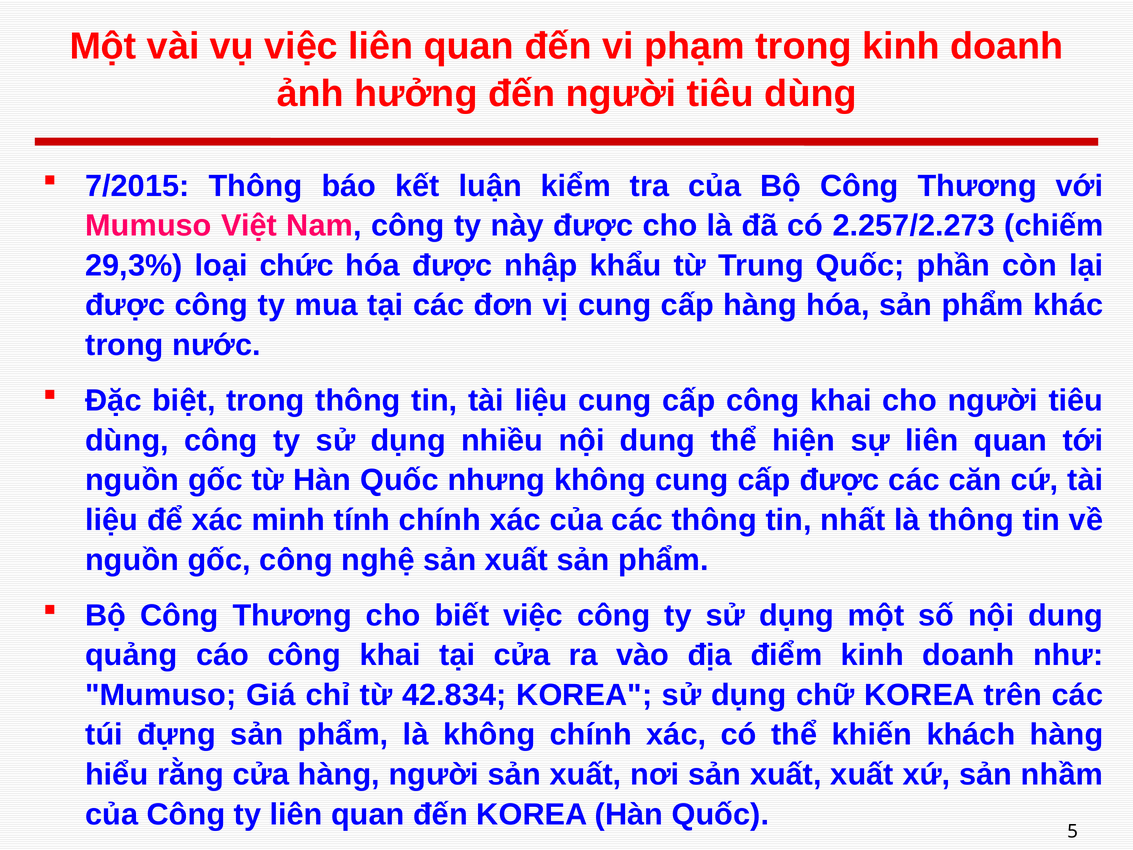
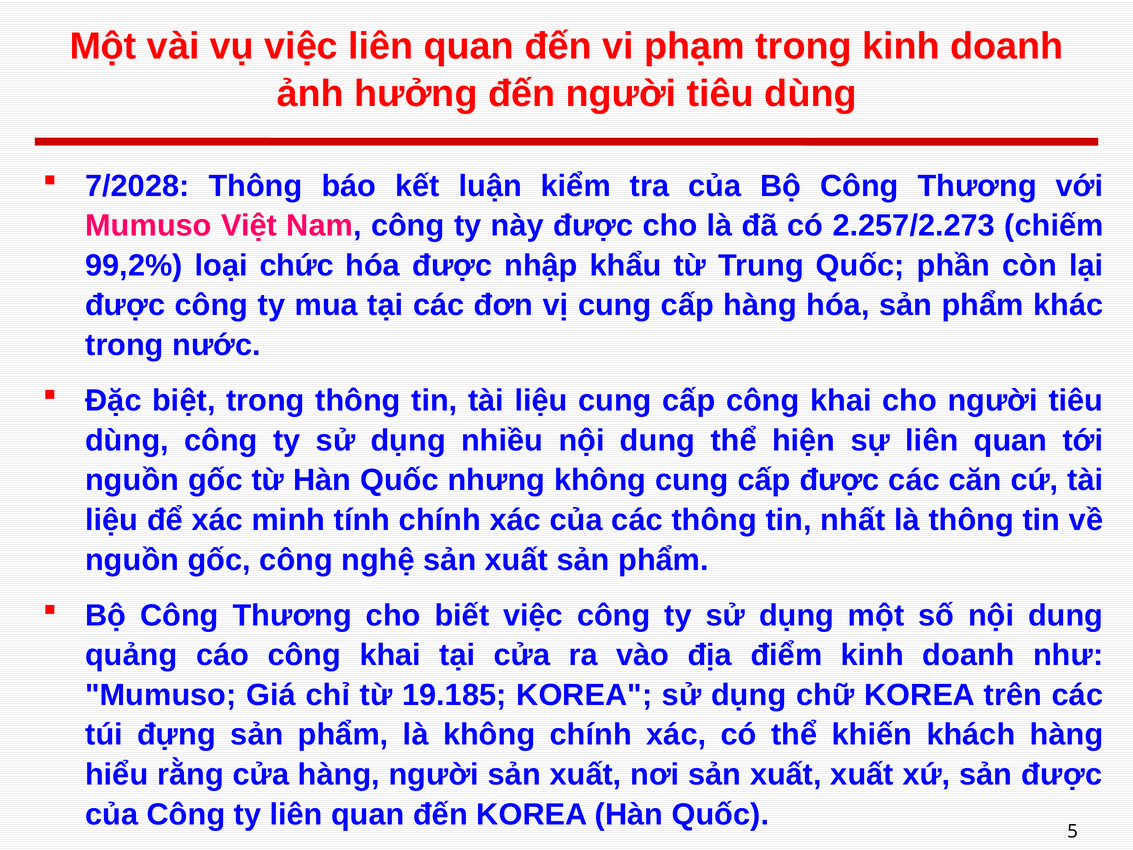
7/2015: 7/2015 -> 7/2028
29,3%: 29,3% -> 99,2%
42.834: 42.834 -> 19.185
sản nhầm: nhầm -> được
